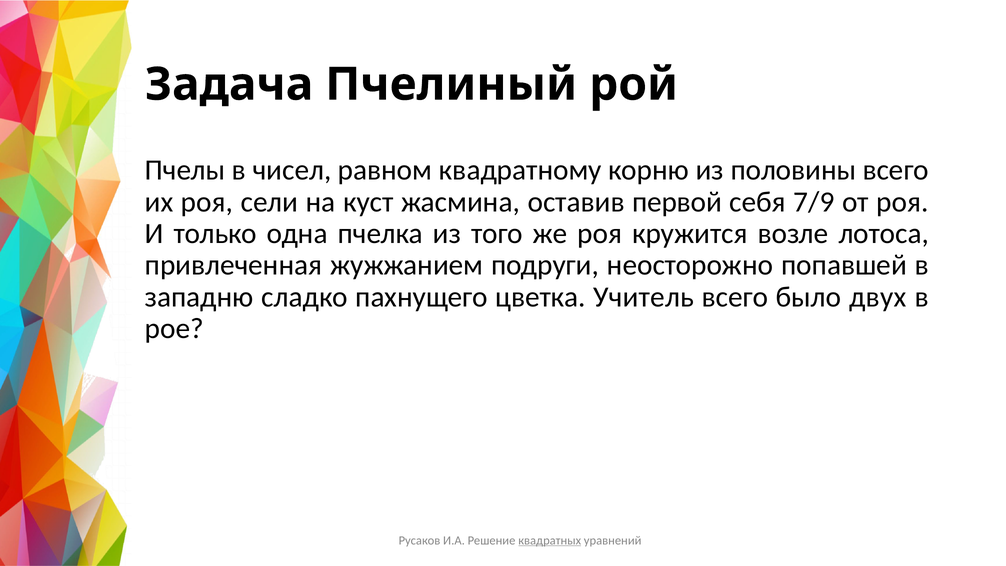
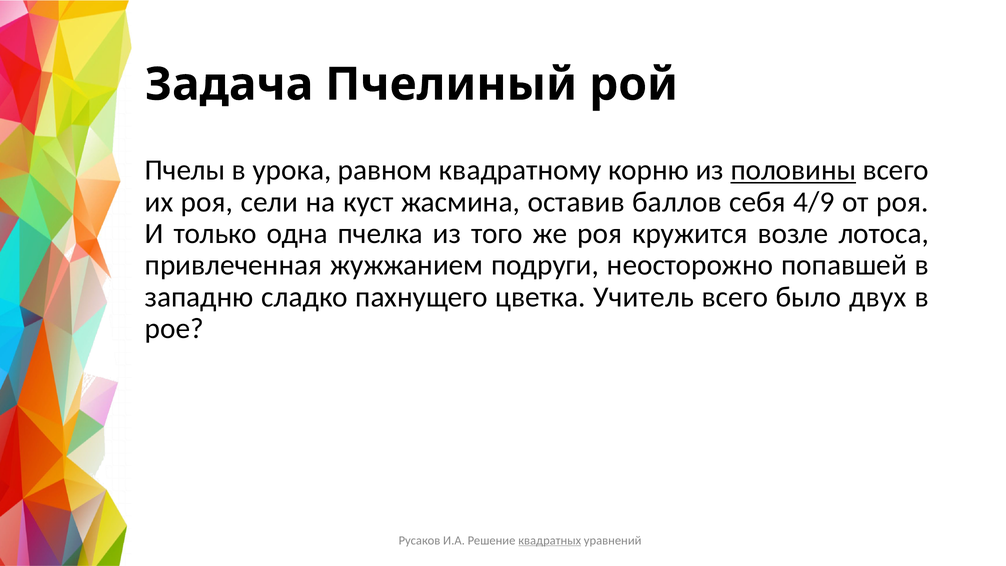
чисел: чисел -> урока
половины underline: none -> present
первой: первой -> баллов
7/9: 7/9 -> 4/9
